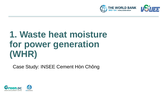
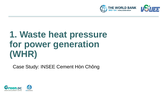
moisture: moisture -> pressure
